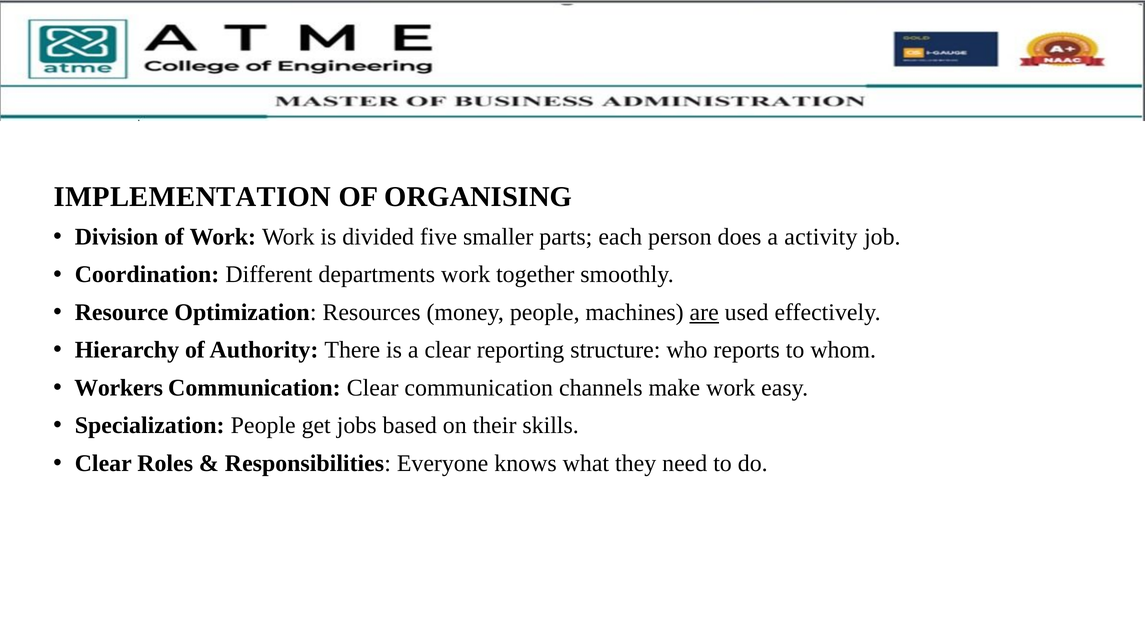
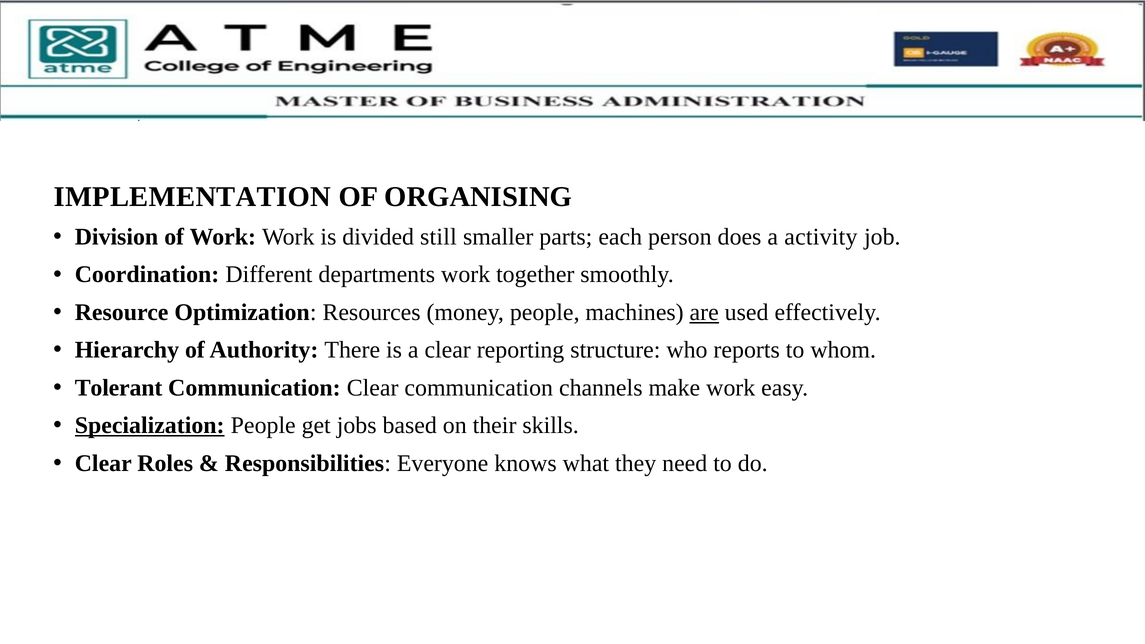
five: five -> still
Workers: Workers -> Tolerant
Specialization underline: none -> present
